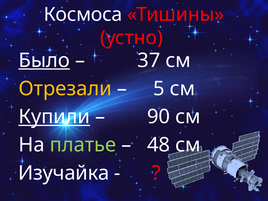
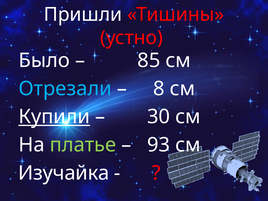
Космоса: Космоса -> Пришли
Было underline: present -> none
37: 37 -> 85
Отрезали colour: yellow -> light blue
5: 5 -> 8
90: 90 -> 30
48: 48 -> 93
